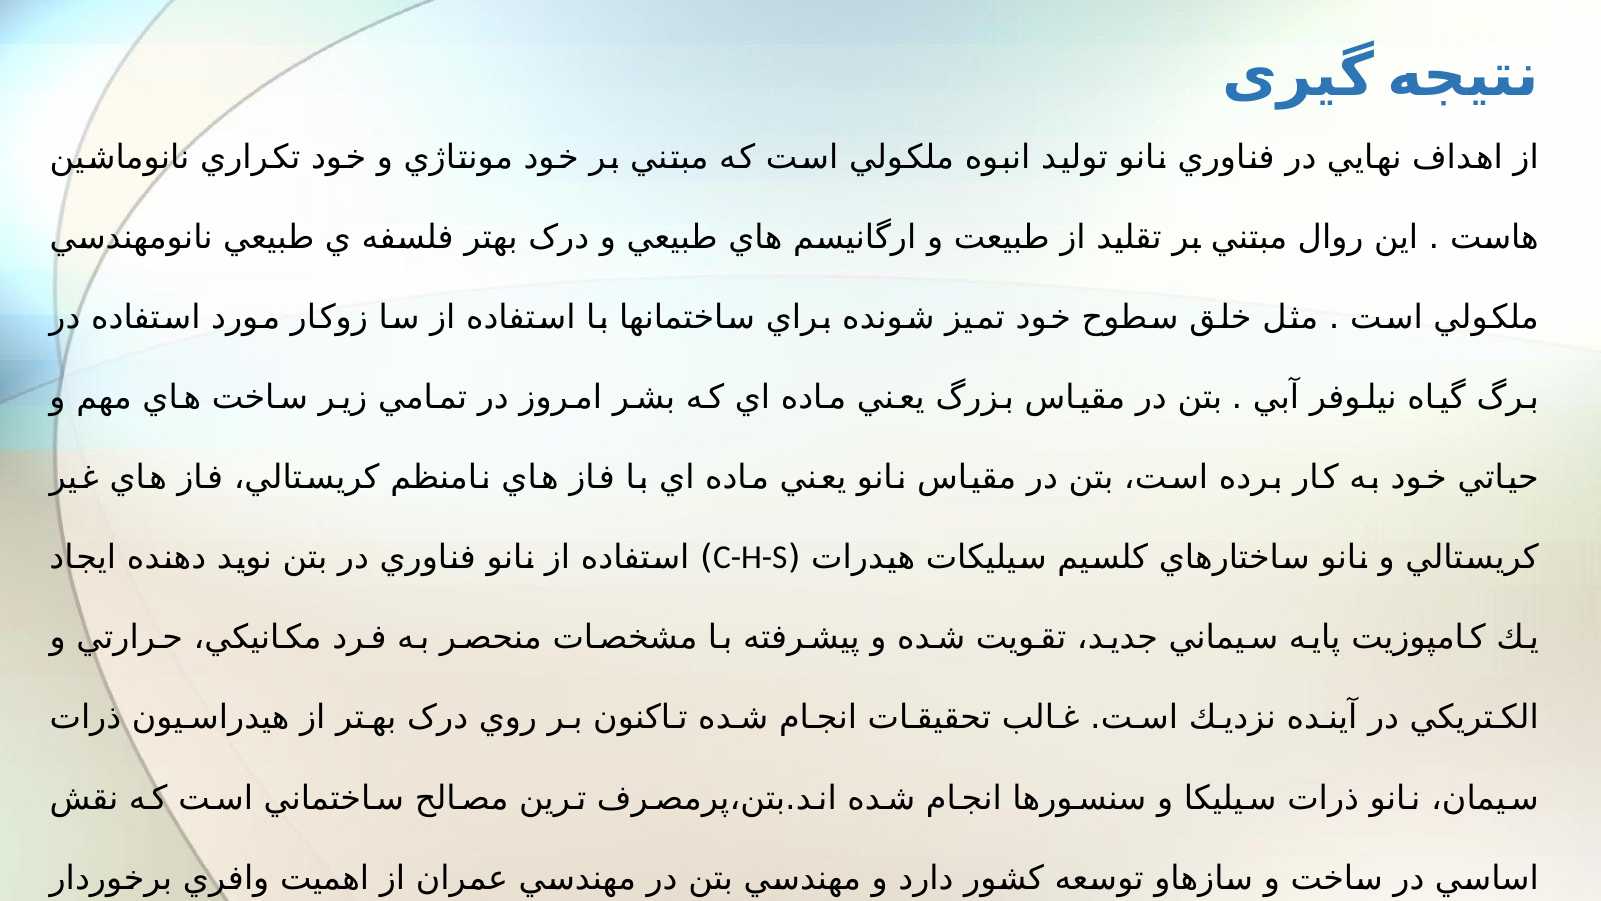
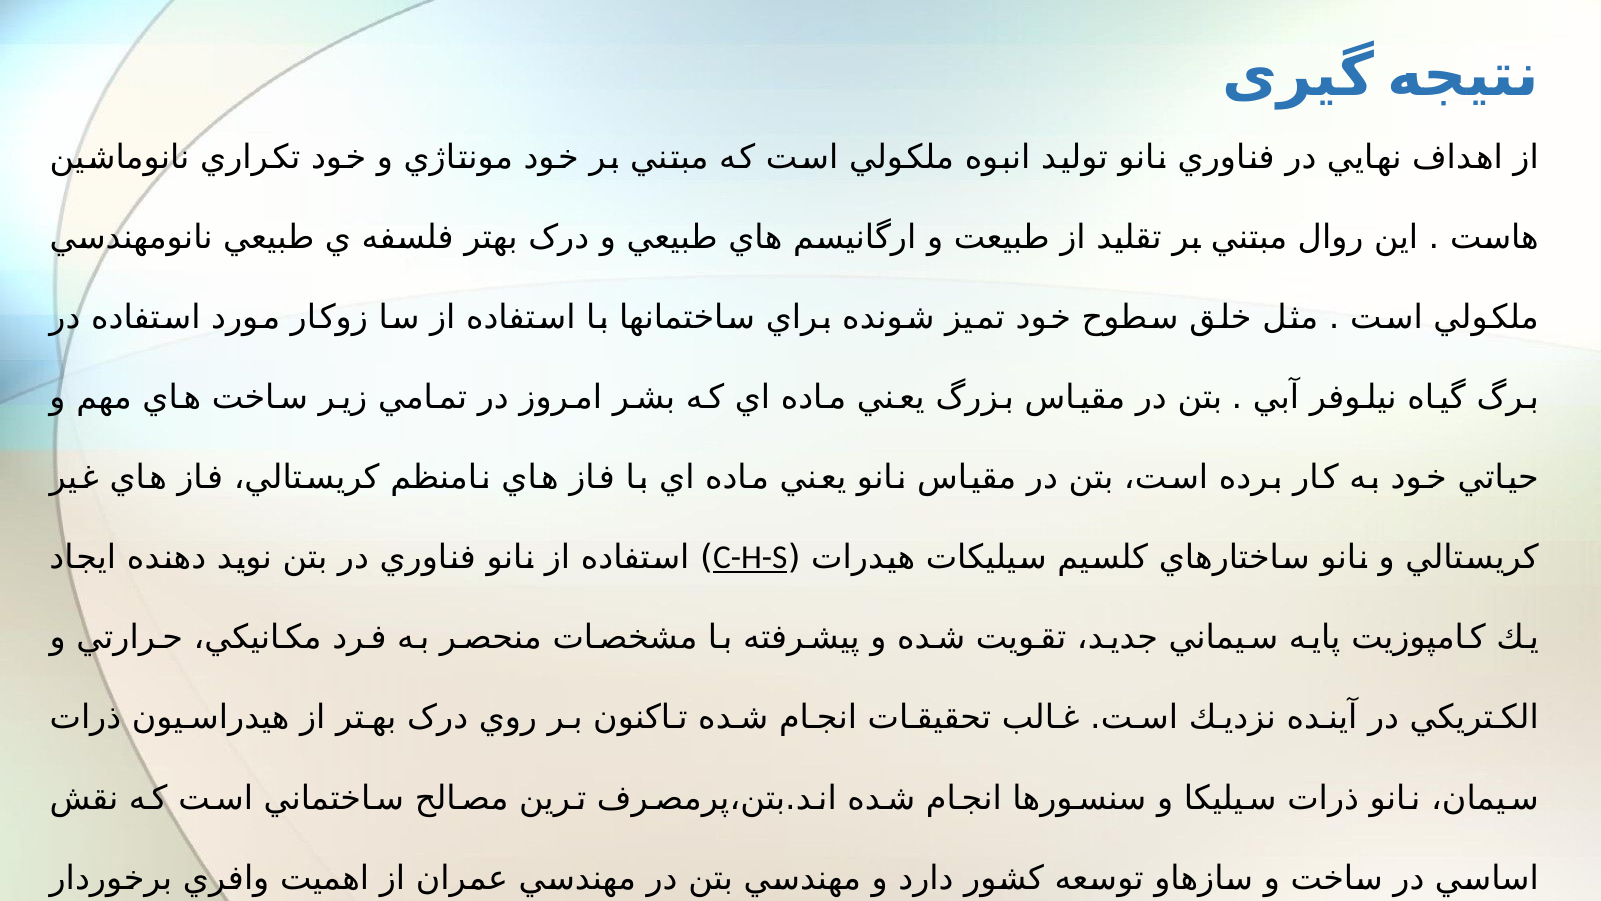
C-H-S underline: none -> present
